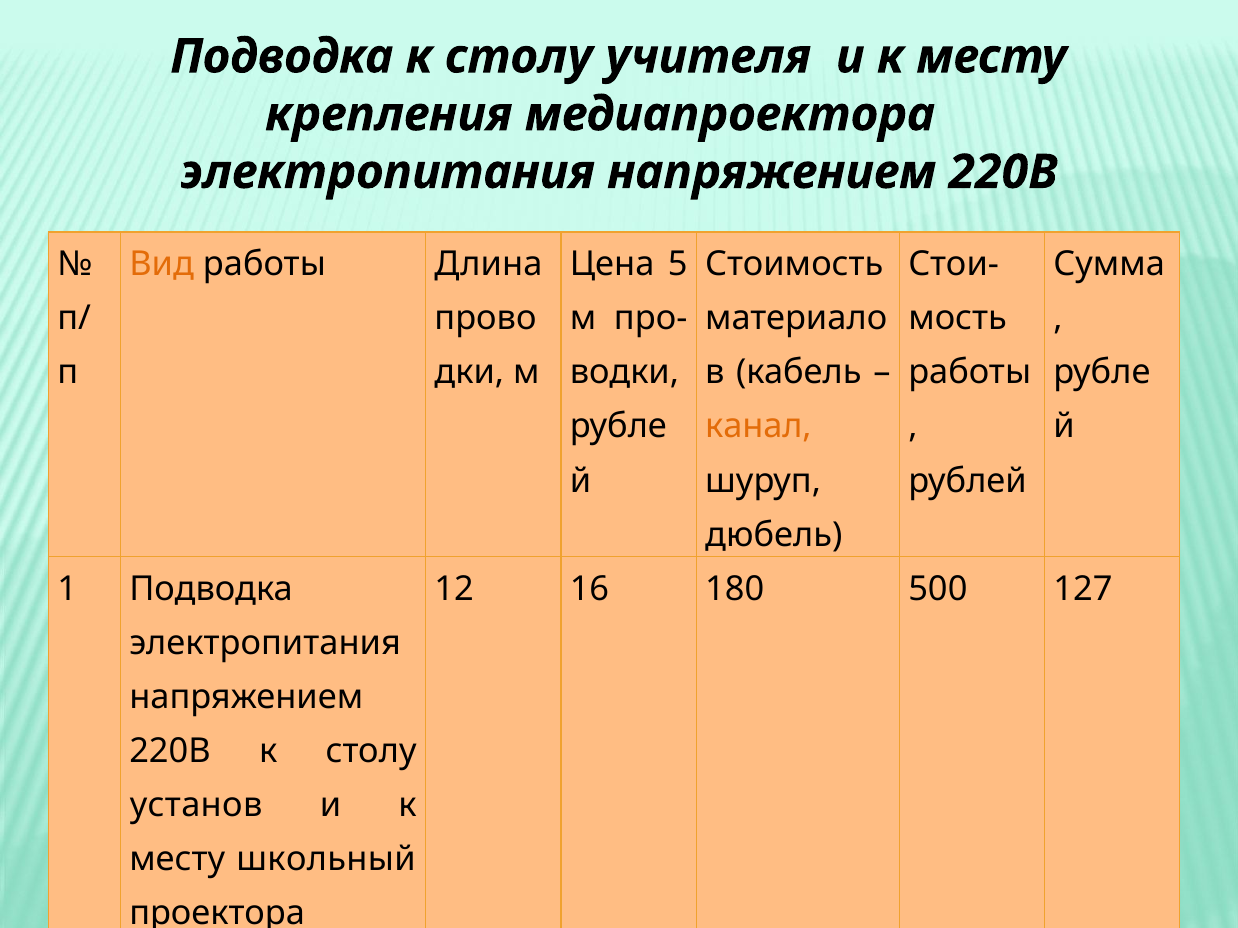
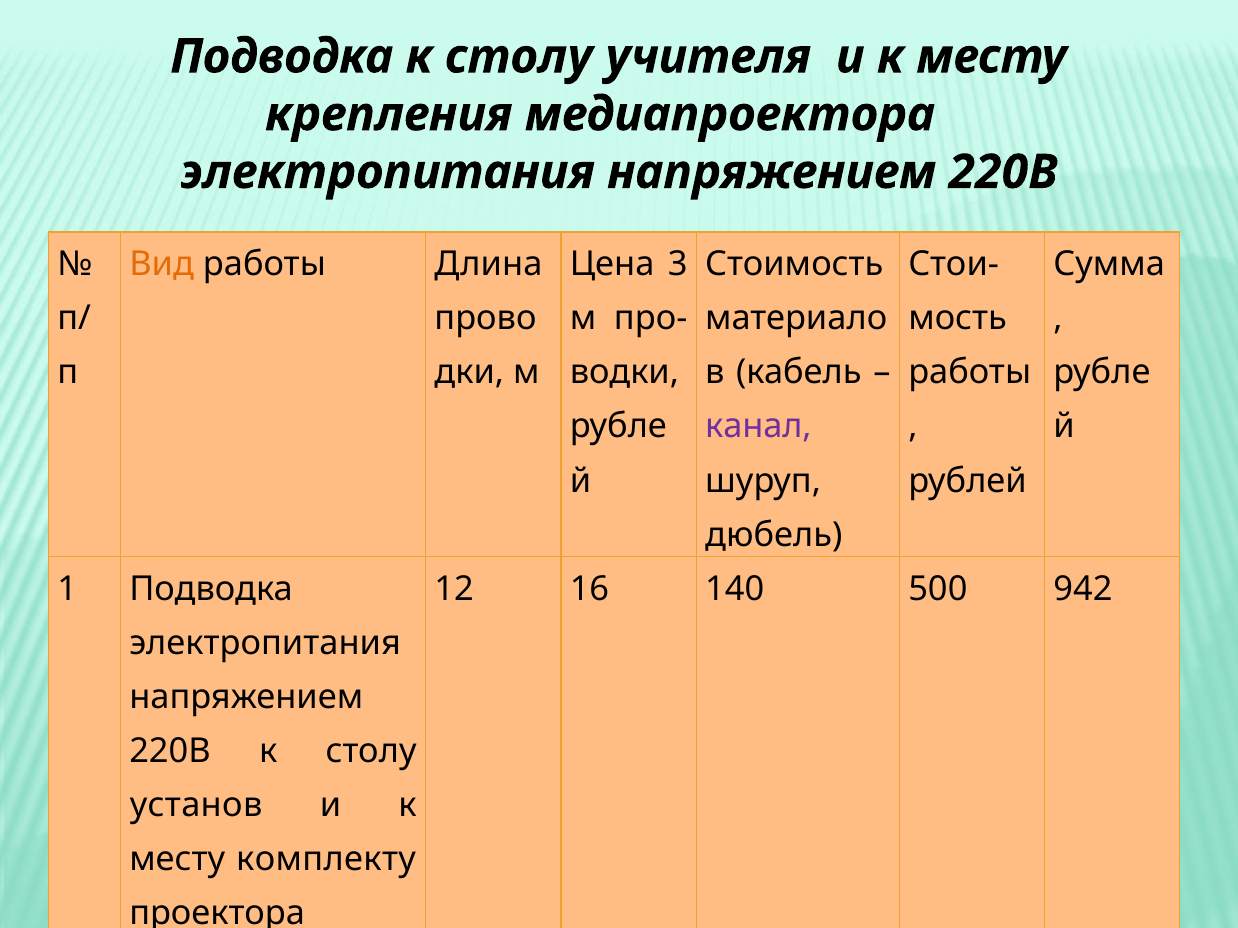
5: 5 -> 3
канал colour: orange -> purple
180: 180 -> 140
127: 127 -> 942
школьный: школьный -> комплекту
